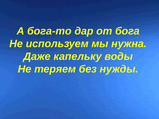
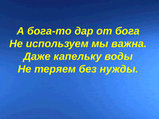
нужна: нужна -> важна
